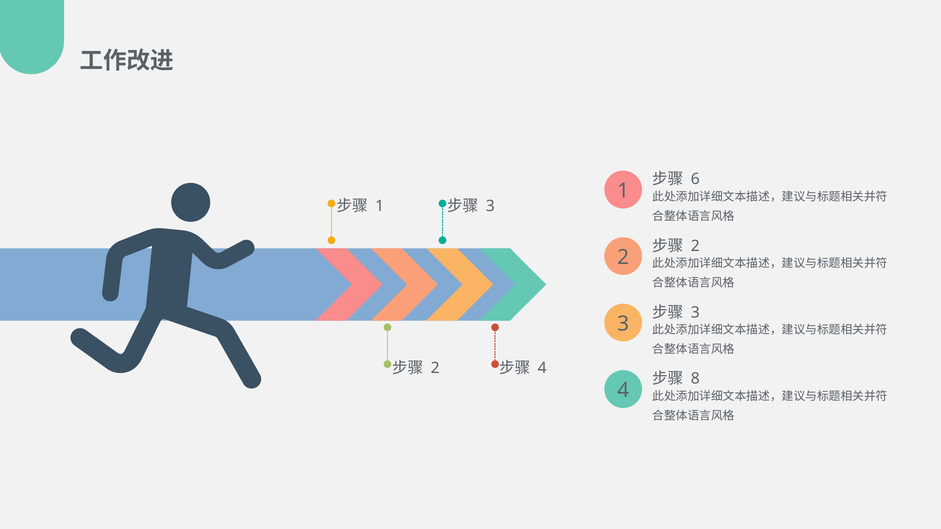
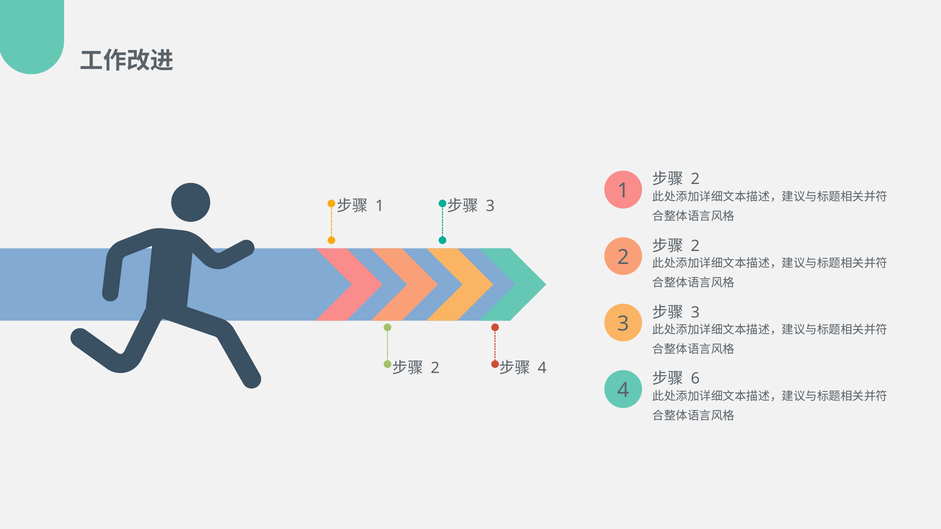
6 at (695, 179): 6 -> 2
8: 8 -> 6
